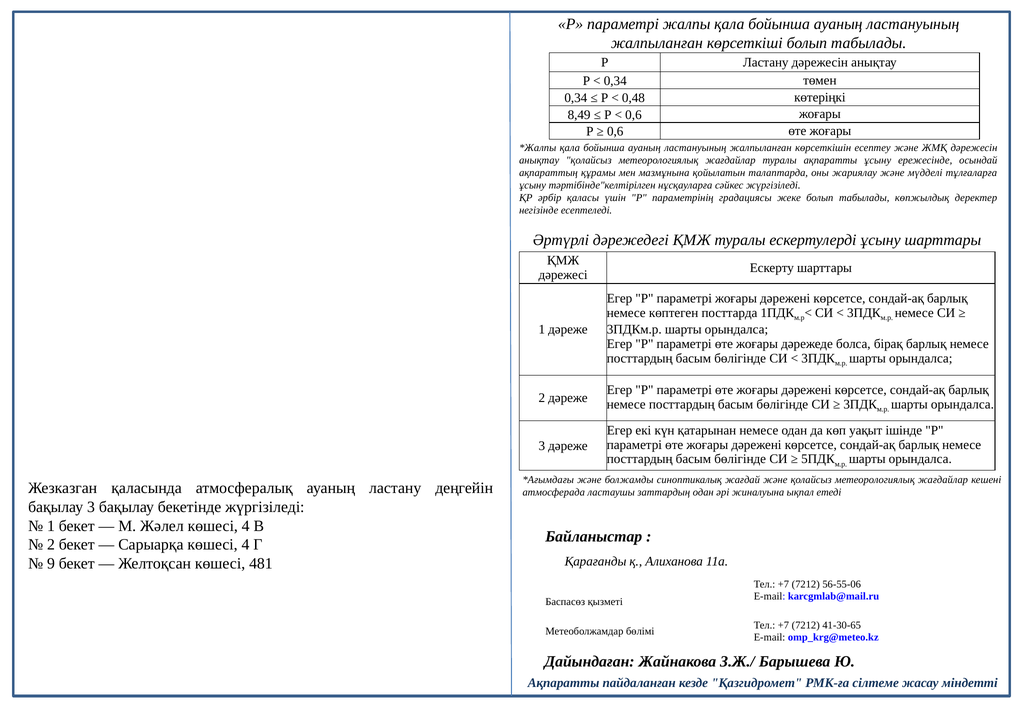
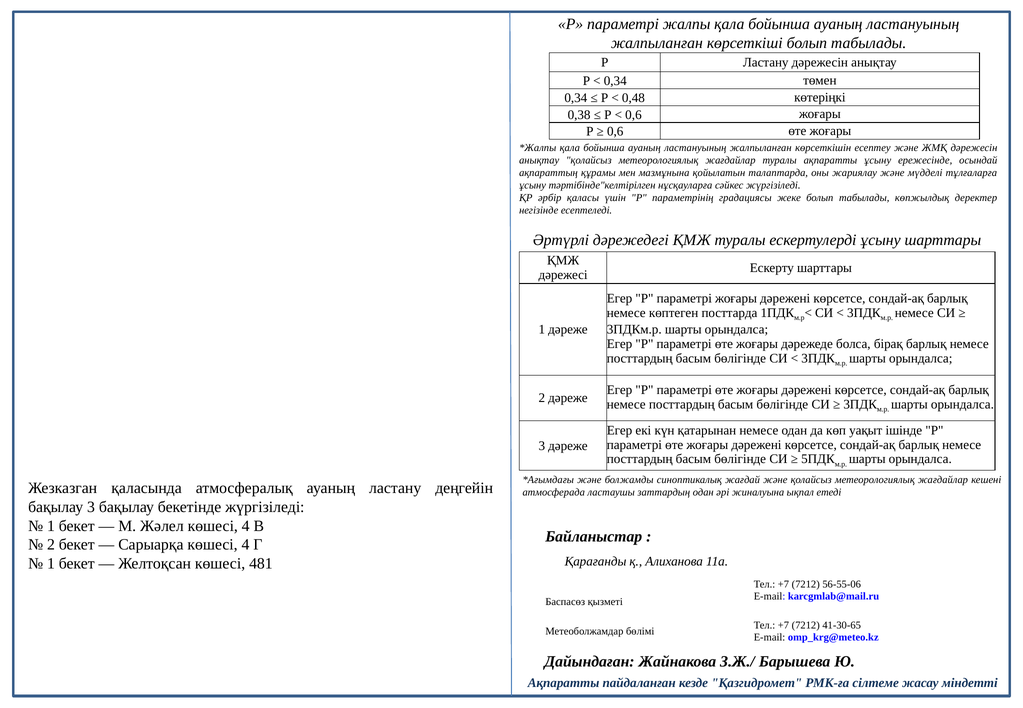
8,49: 8,49 -> 0,38
9 at (51, 564): 9 -> 1
